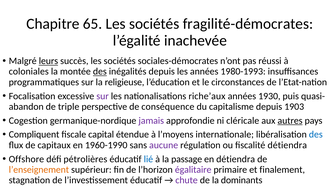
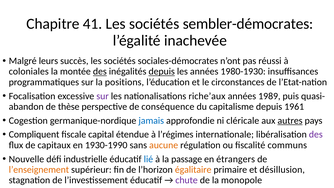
65: 65 -> 41
fragilité-démocrates: fragilité-démocrates -> sembler-démocrates
leurs underline: present -> none
depuis at (162, 71) underline: none -> present
1980-1993: 1980-1993 -> 1980-1930
religieuse: religieuse -> positions
1930: 1930 -> 1989
triple: triple -> thèse
1903: 1903 -> 1961
jamais colour: purple -> blue
l’moyens: l’moyens -> l’régimes
des at (316, 134) colour: blue -> purple
1960-1990: 1960-1990 -> 1930-1990
aucune colour: purple -> orange
fiscalité détiendra: détiendra -> communs
Offshore: Offshore -> Nouvelle
pétrolières: pétrolières -> industrielle
en détiendra: détiendra -> étrangers
égalitaire colour: purple -> orange
finalement: finalement -> désillusion
dominants: dominants -> monopole
